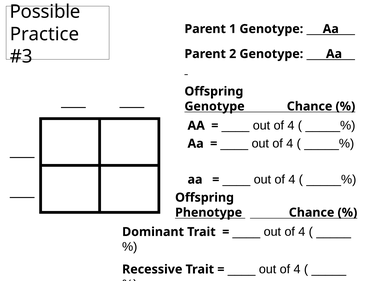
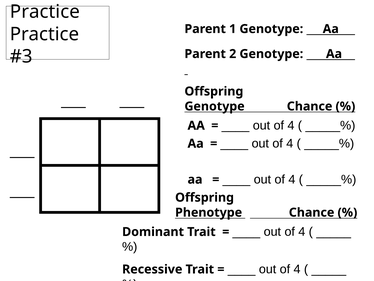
Possible at (45, 12): Possible -> Practice
